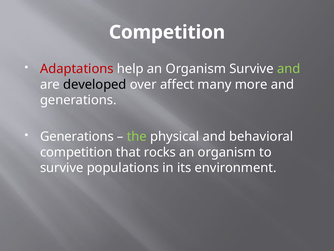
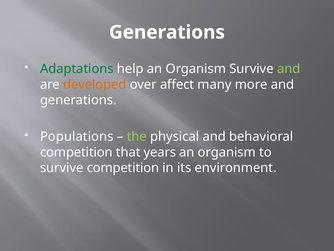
Competition at (167, 32): Competition -> Generations
Adaptations colour: red -> green
developed colour: black -> orange
Generations at (77, 136): Generations -> Populations
rocks: rocks -> years
survive populations: populations -> competition
